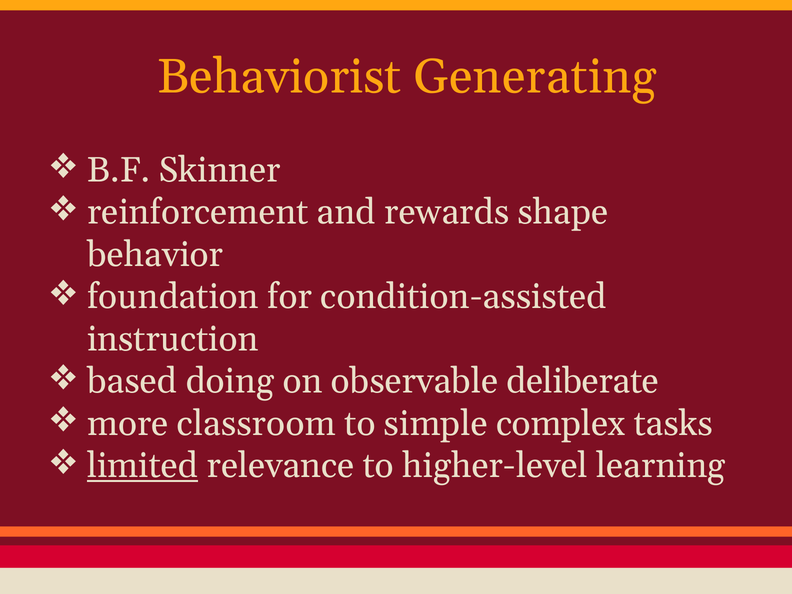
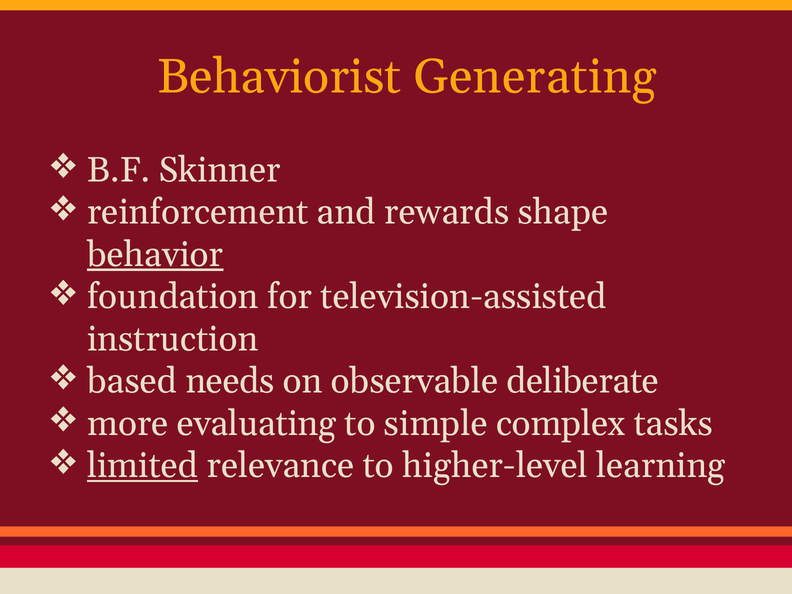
behavior underline: none -> present
condition-assisted: condition-assisted -> television-assisted
doing: doing -> needs
classroom: classroom -> evaluating
